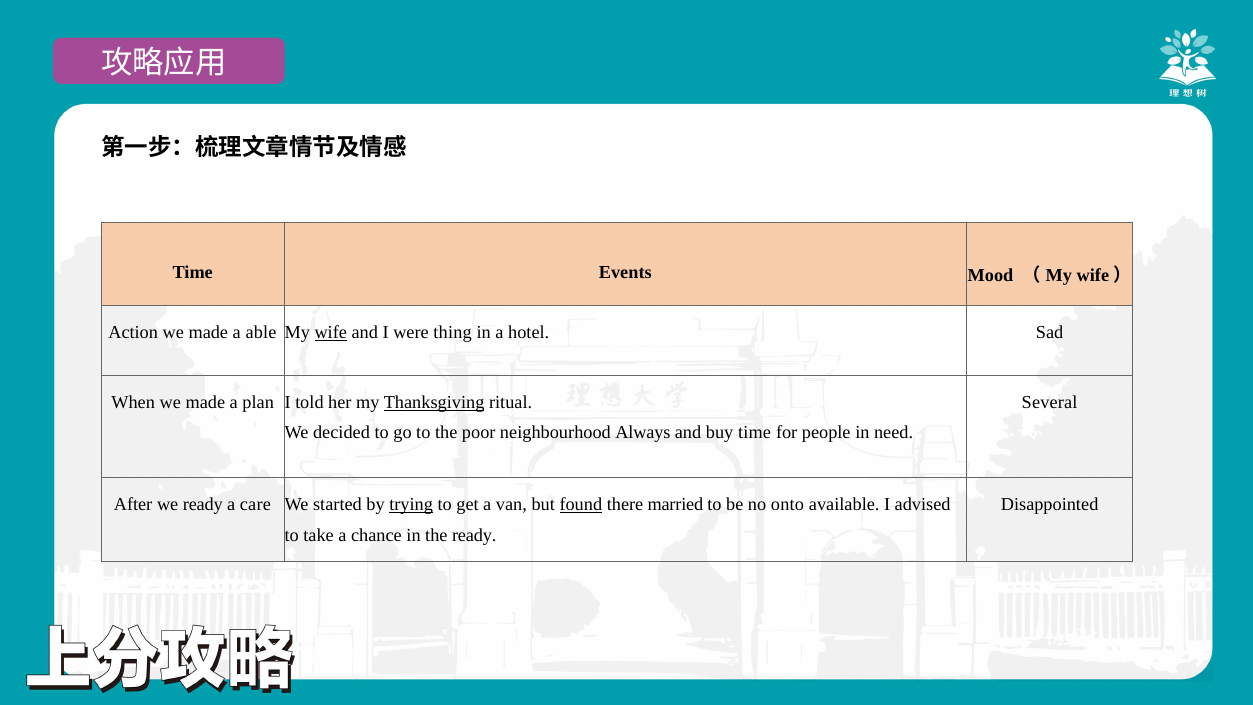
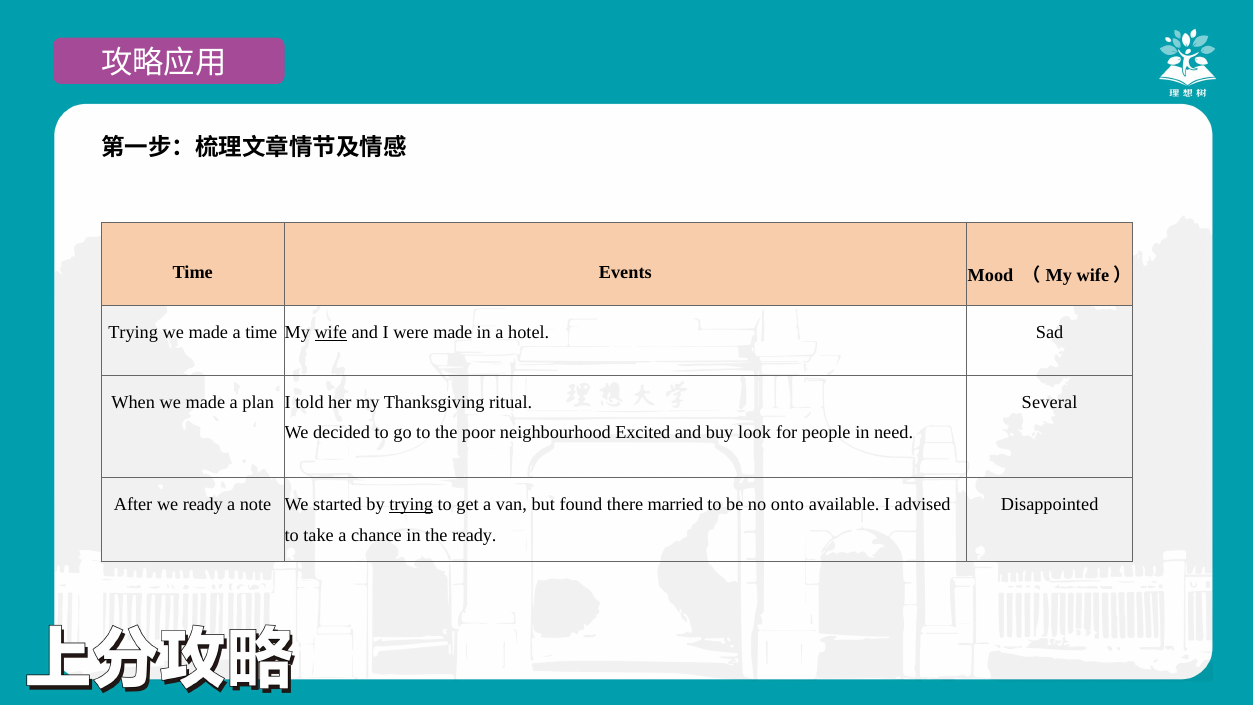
Action at (133, 332): Action -> Trying
a able: able -> time
were thing: thing -> made
Thanksgiving underline: present -> none
Always: Always -> Excited
buy time: time -> look
care: care -> note
found underline: present -> none
